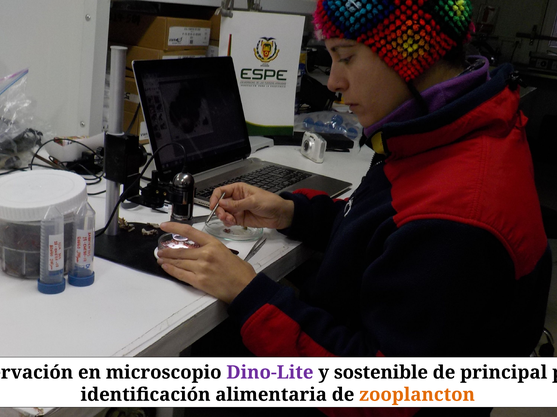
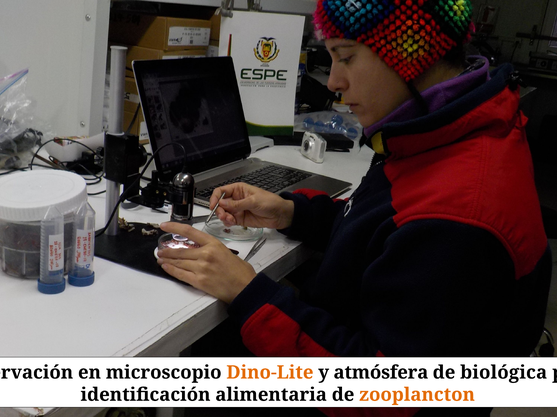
Dino-Lite colour: purple -> orange
sostenible: sostenible -> atmósfera
principal: principal -> biológica
